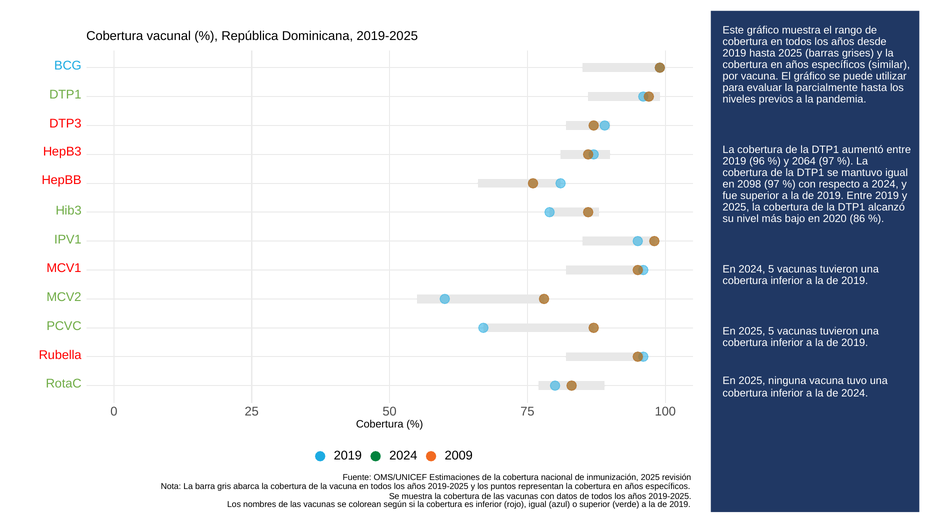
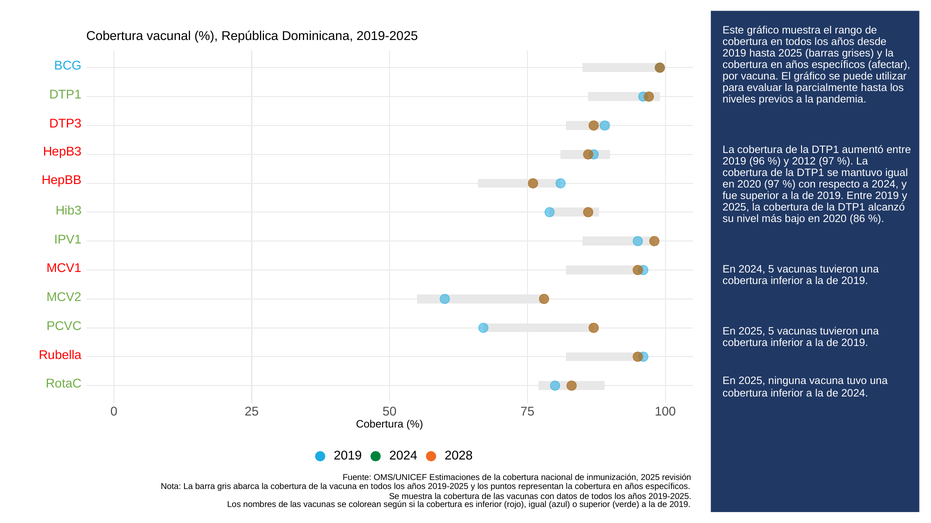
similar: similar -> afectar
2064: 2064 -> 2012
2098 at (749, 184): 2098 -> 2020
2009: 2009 -> 2028
